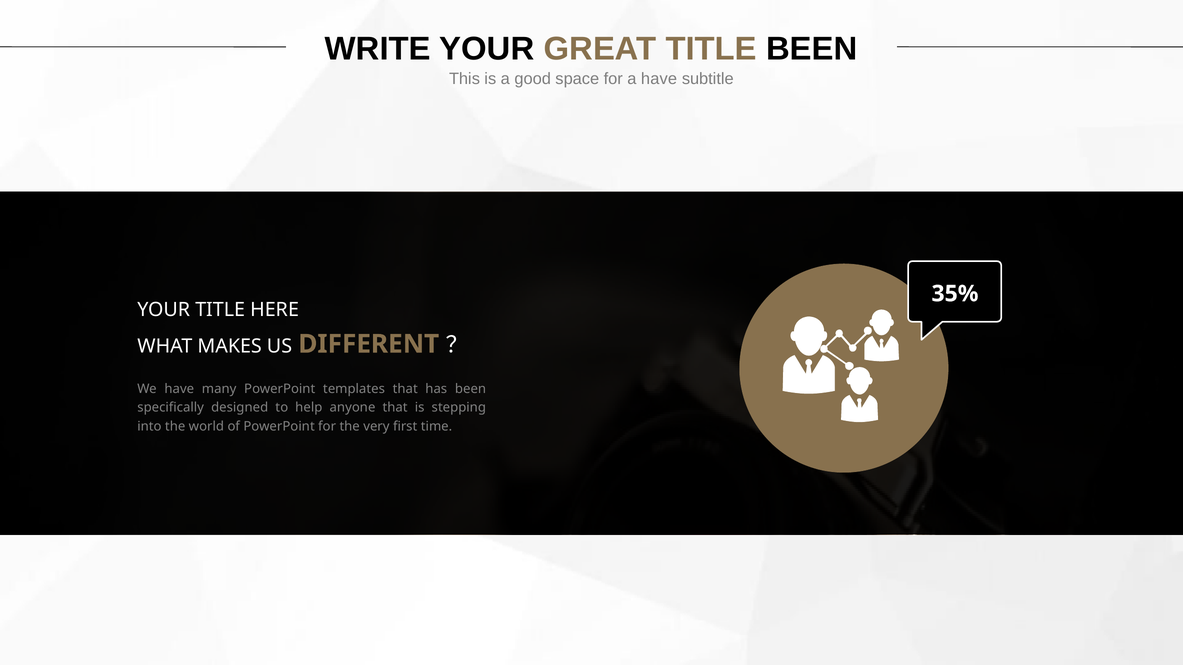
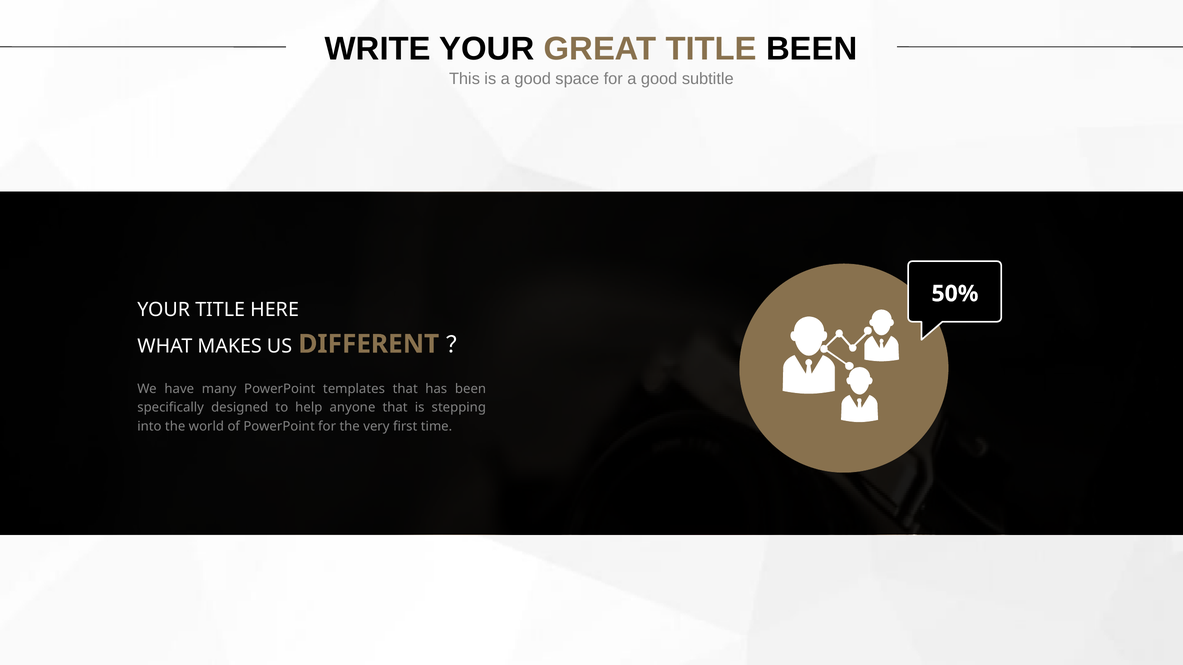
for a have: have -> good
35%: 35% -> 50%
